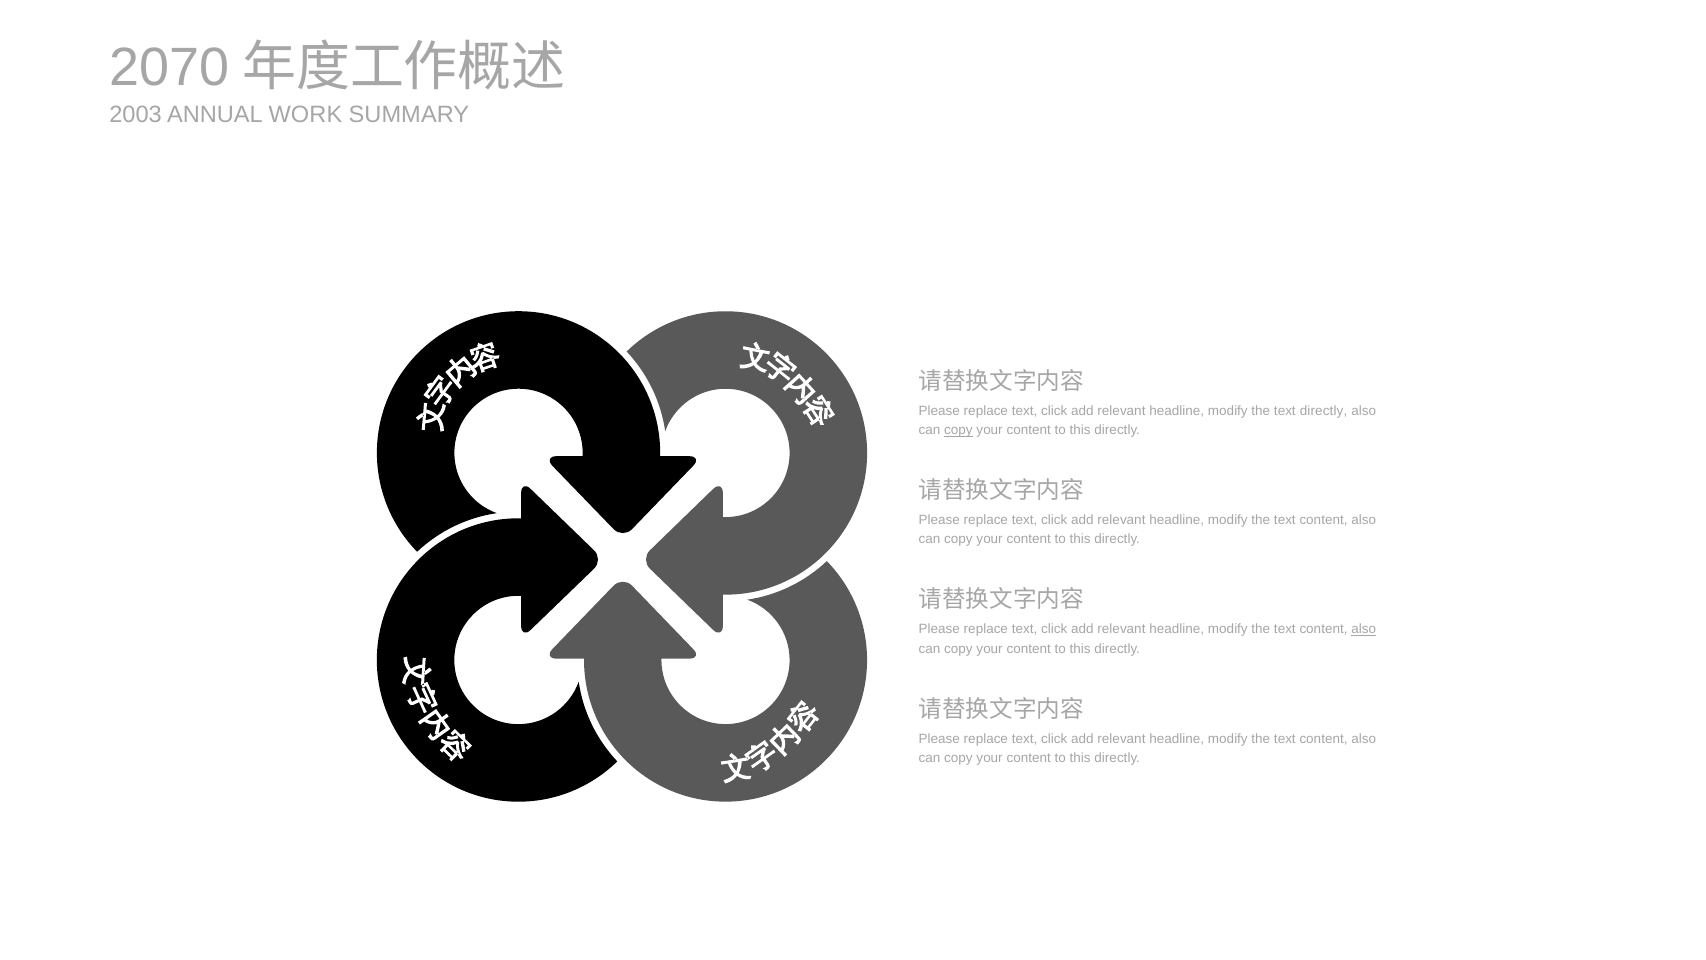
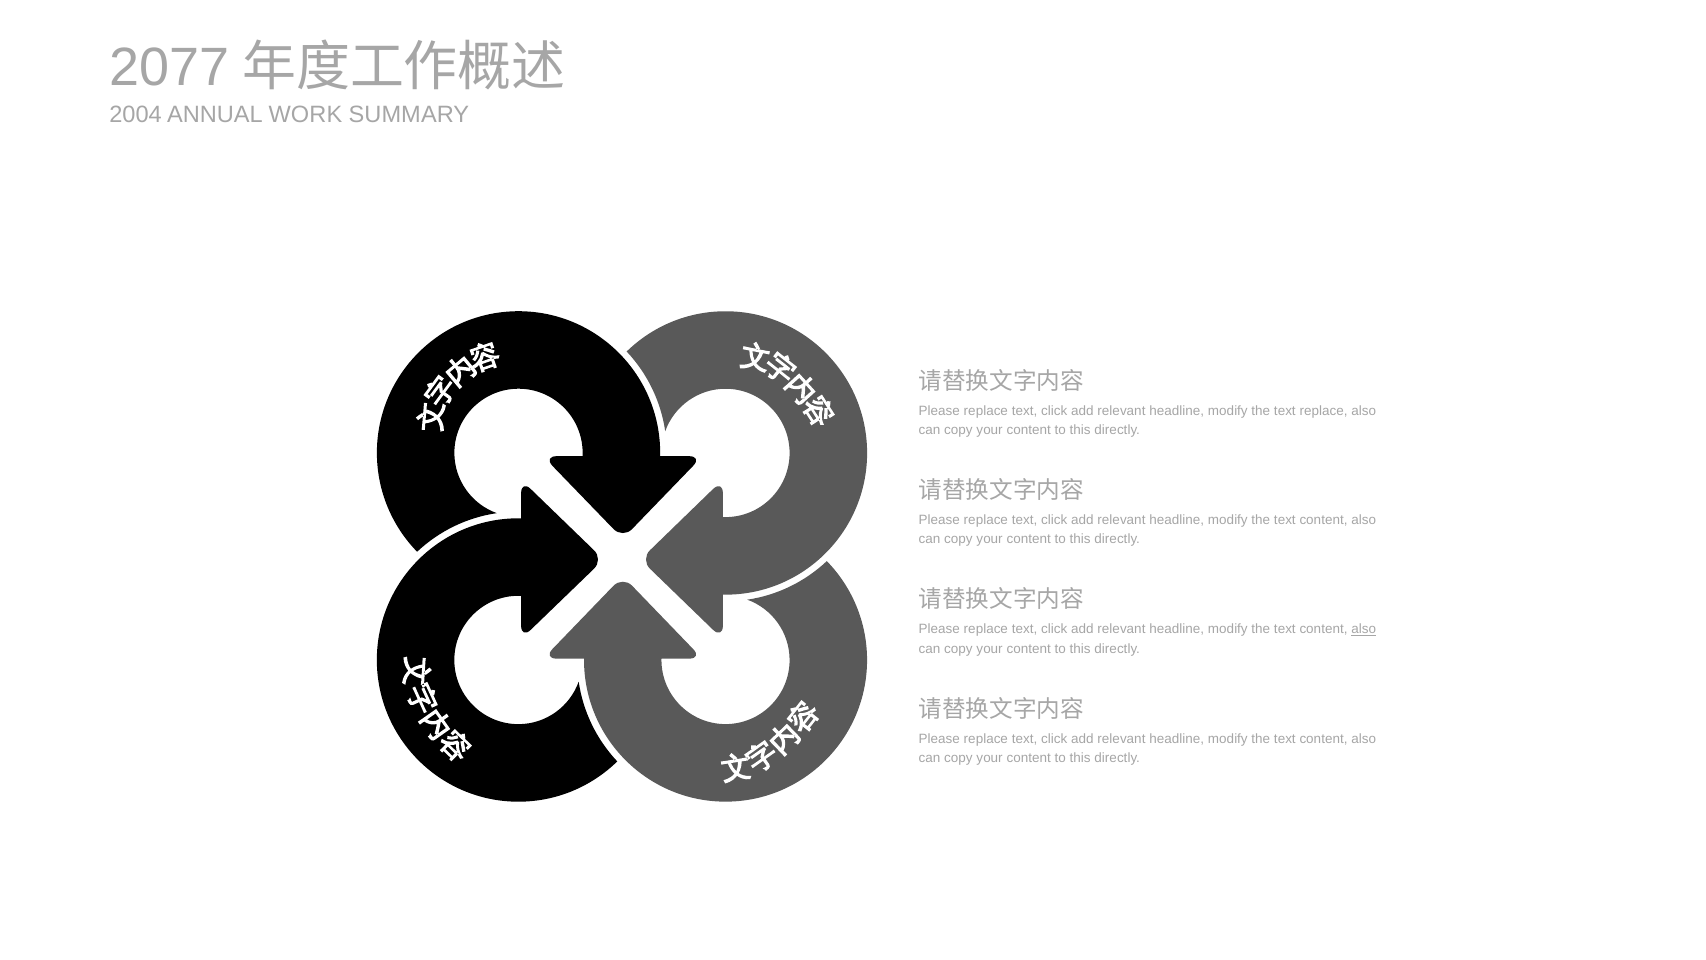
2070: 2070 -> 2077
2003: 2003 -> 2004
text directly: directly -> replace
copy at (958, 430) underline: present -> none
